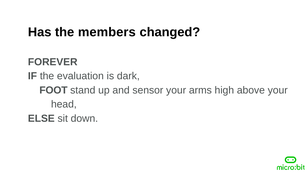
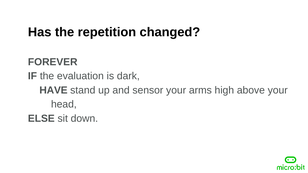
members: members -> repetition
FOOT: FOOT -> HAVE
